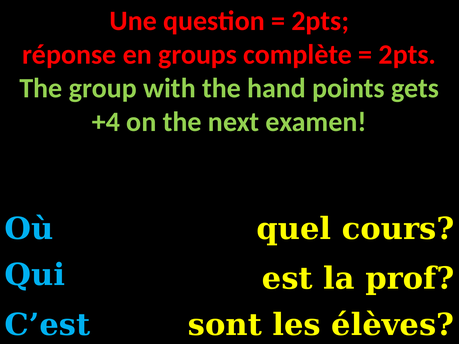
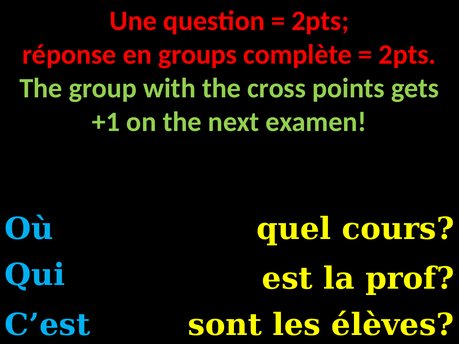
hand: hand -> cross
+4: +4 -> +1
